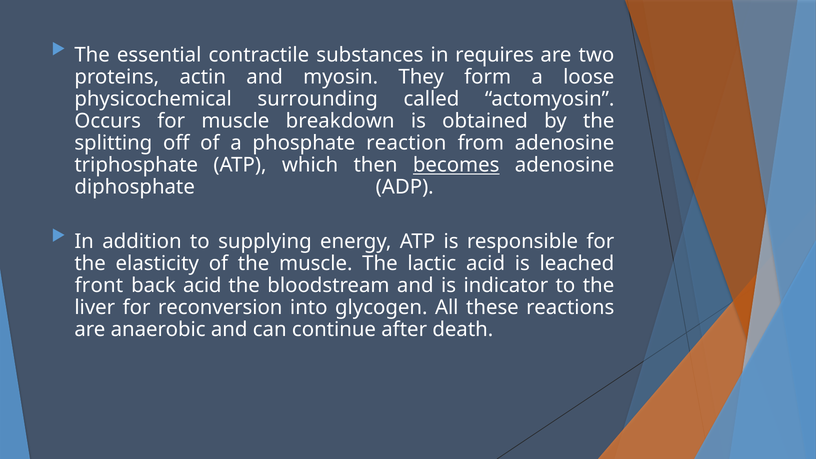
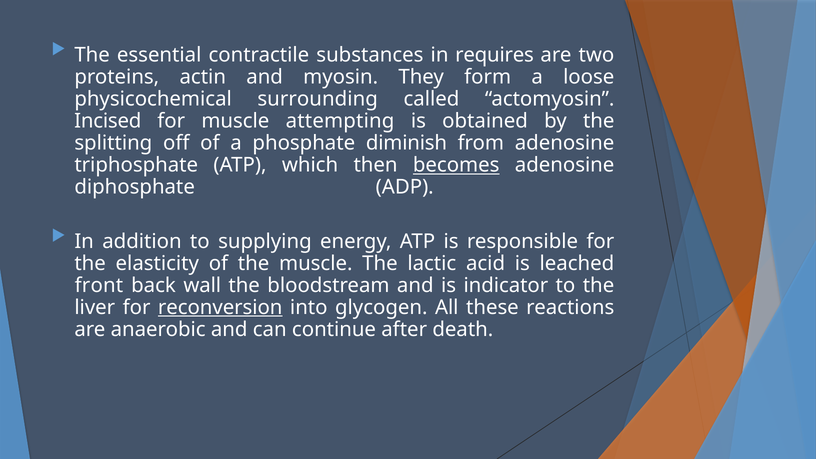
Occurs: Occurs -> Incised
breakdown: breakdown -> attempting
reaction: reaction -> diminish
back acid: acid -> wall
reconversion underline: none -> present
